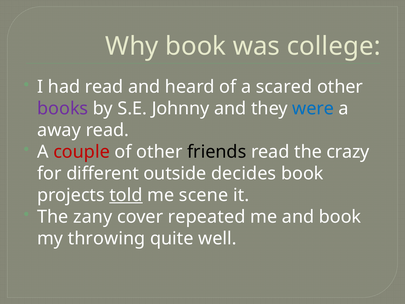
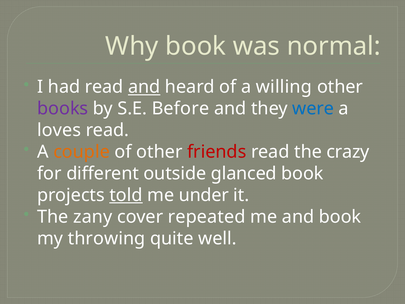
college: college -> normal
and at (144, 87) underline: none -> present
scared: scared -> willing
Johnny: Johnny -> Before
away: away -> loves
couple colour: red -> orange
friends colour: black -> red
decides: decides -> glanced
scene: scene -> under
